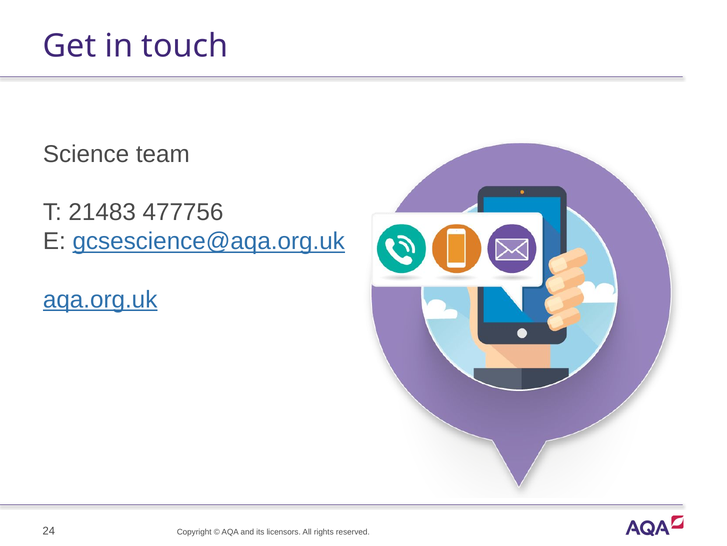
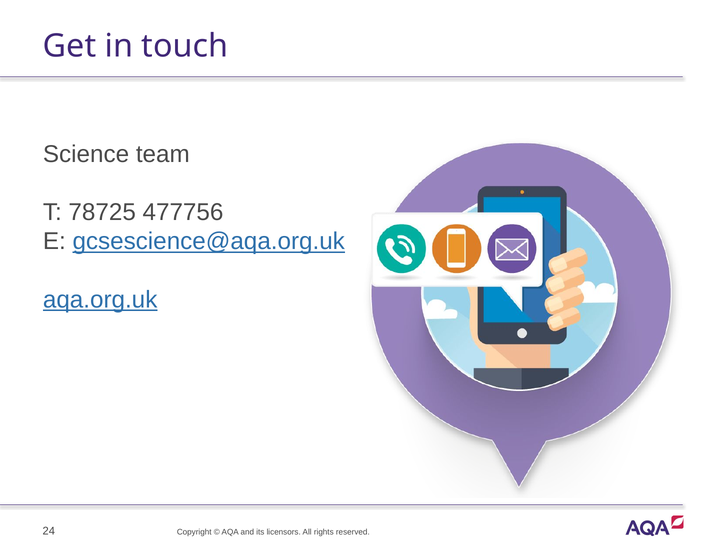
21483: 21483 -> 78725
